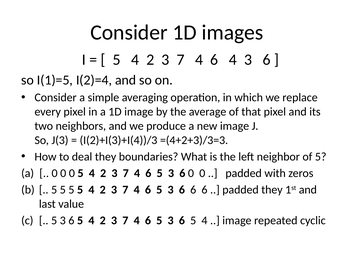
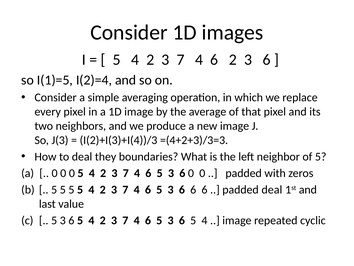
6 4: 4 -> 2
padded they: they -> deal
